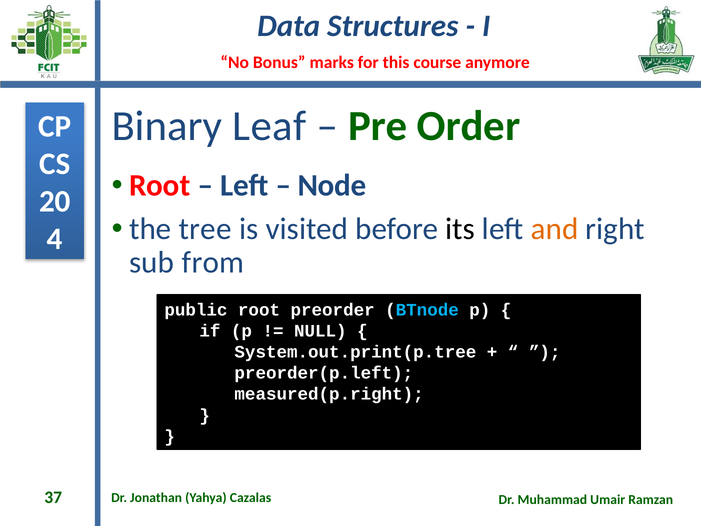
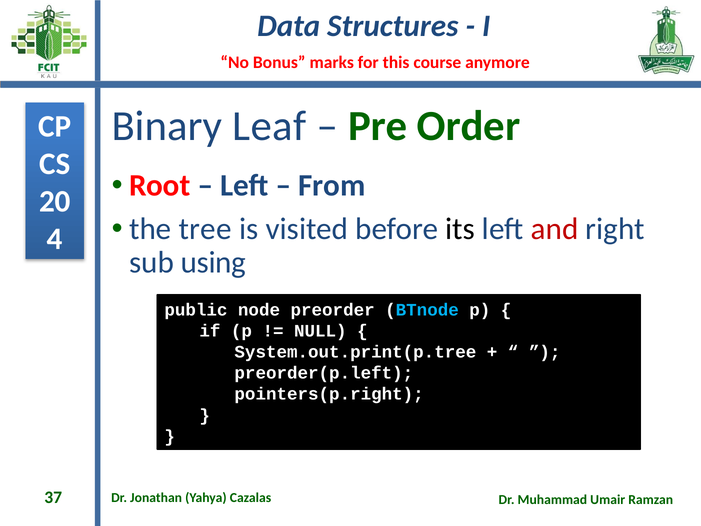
Node: Node -> From
and colour: orange -> red
from: from -> using
public root: root -> node
measured(p.right: measured(p.right -> pointers(p.right
